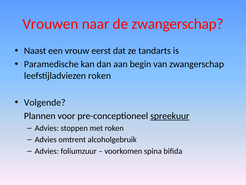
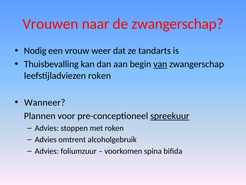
Naast: Naast -> Nodig
eerst: eerst -> weer
Paramedische: Paramedische -> Thuisbevalling
van underline: none -> present
Volgende: Volgende -> Wanneer
